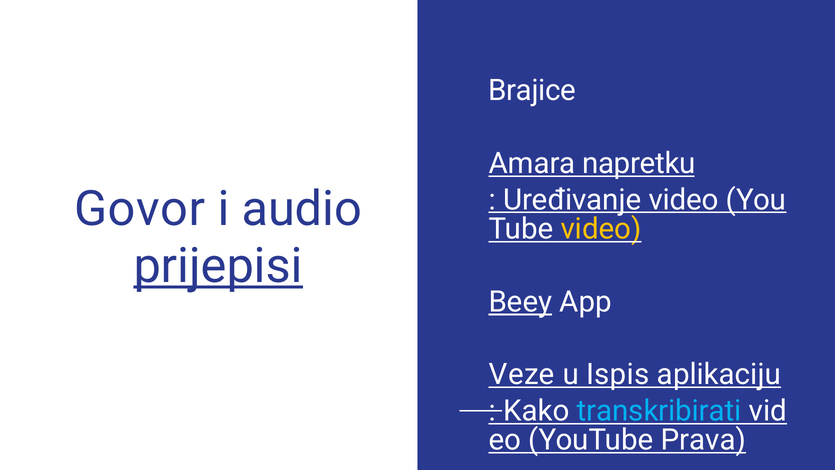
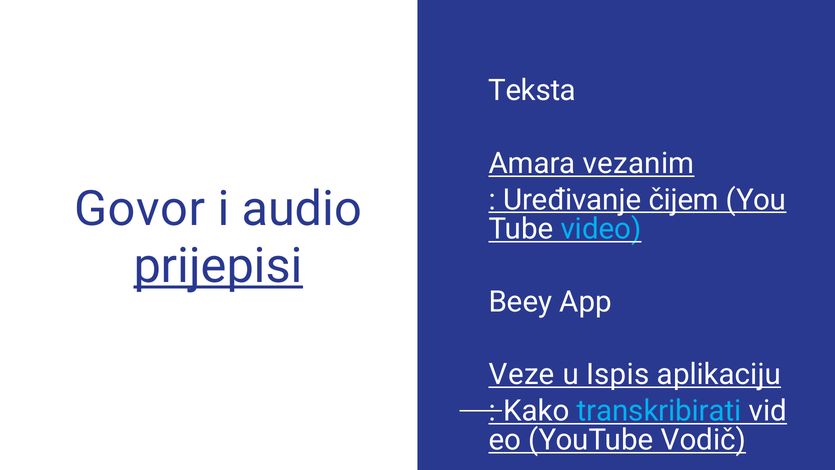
Brajice: Brajice -> Teksta
napretku: napretku -> vezanim
Uređivanje video: video -> čijem
video at (601, 229) colour: yellow -> light blue
Beey underline: present -> none
Prava: Prava -> Vodič
